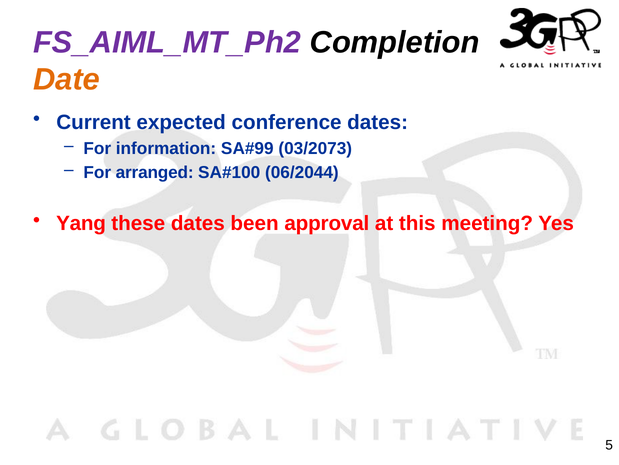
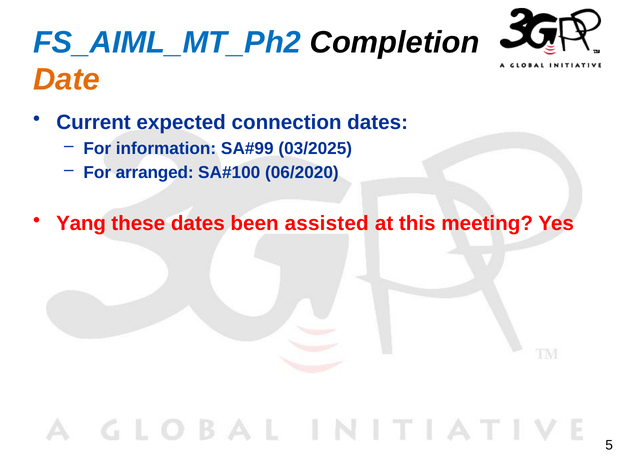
FS_AIML_MT_Ph2 colour: purple -> blue
conference: conference -> connection
03/2073: 03/2073 -> 03/2025
06/2044: 06/2044 -> 06/2020
approval: approval -> assisted
